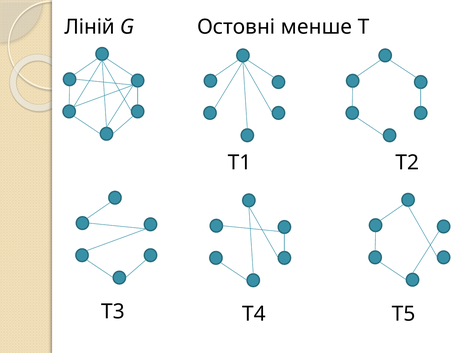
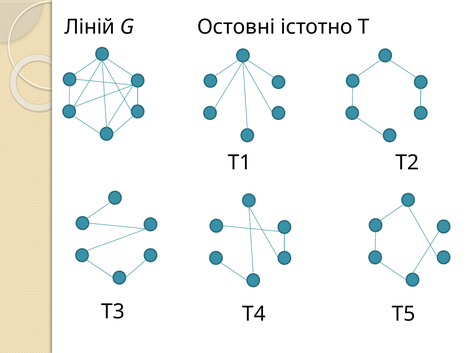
менше: менше -> істотно
